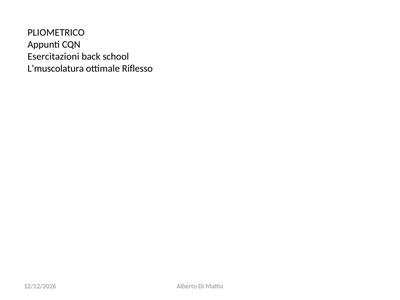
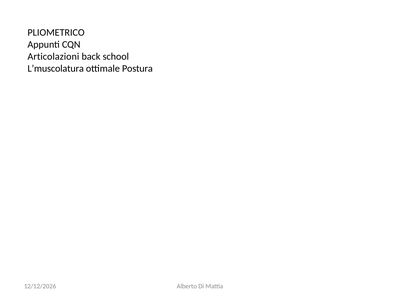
Esercitazioni: Esercitazioni -> Articolazioni
Riflesso: Riflesso -> Postura
